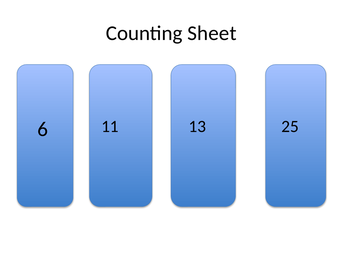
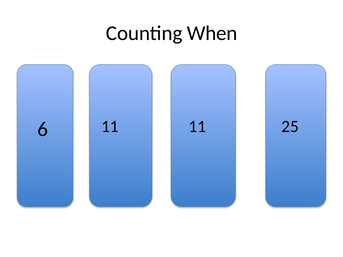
Sheet: Sheet -> When
11 13: 13 -> 11
